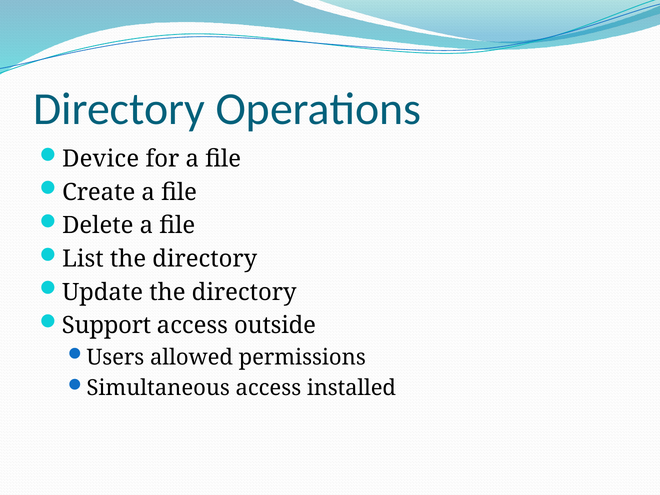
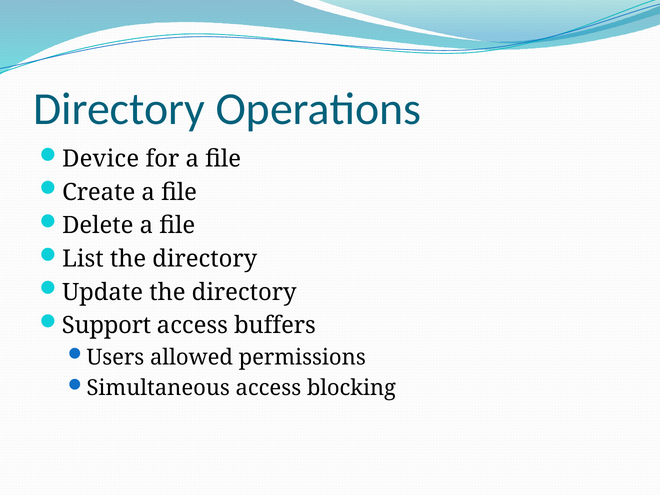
outside: outside -> buffers
installed: installed -> blocking
